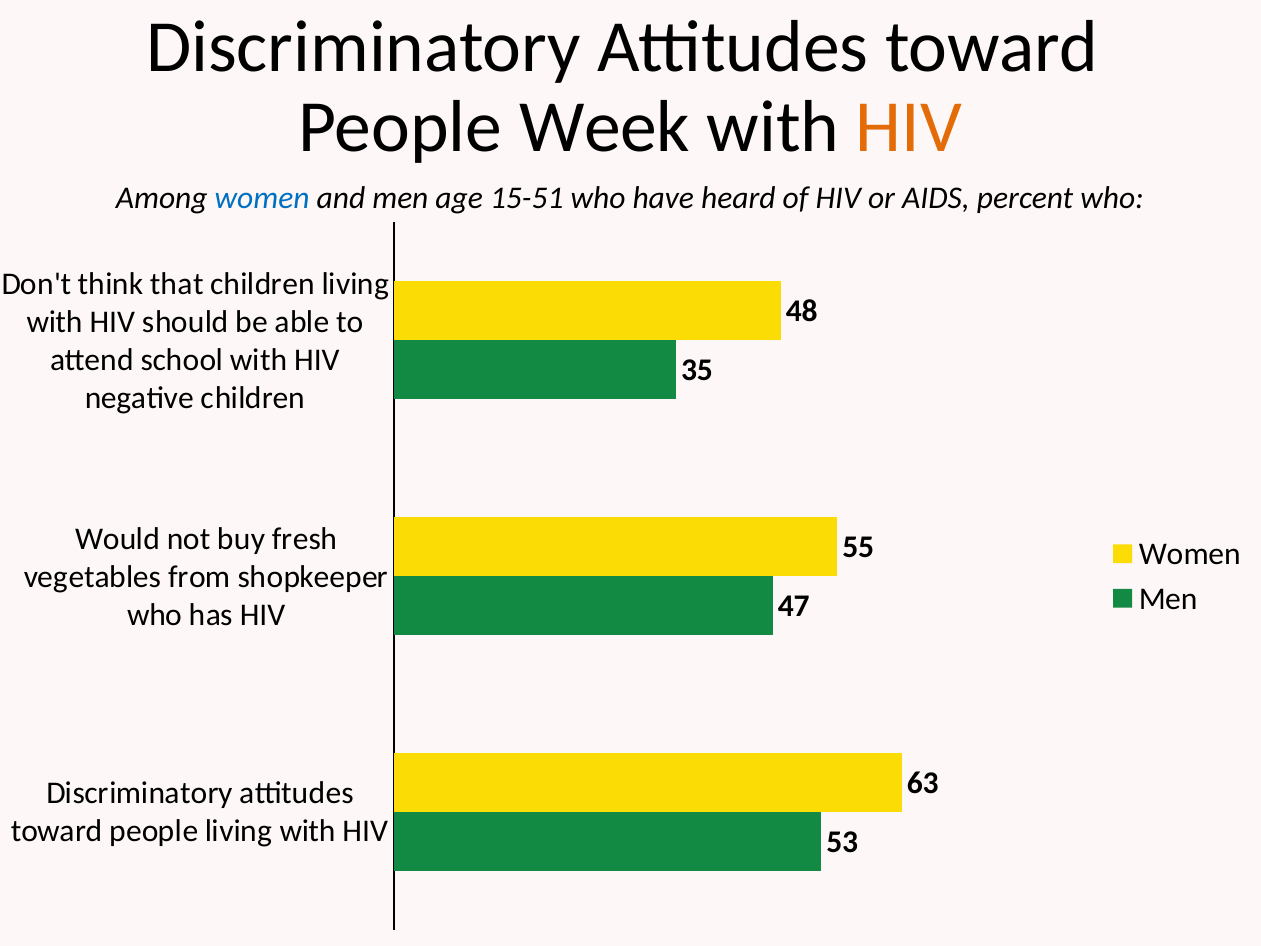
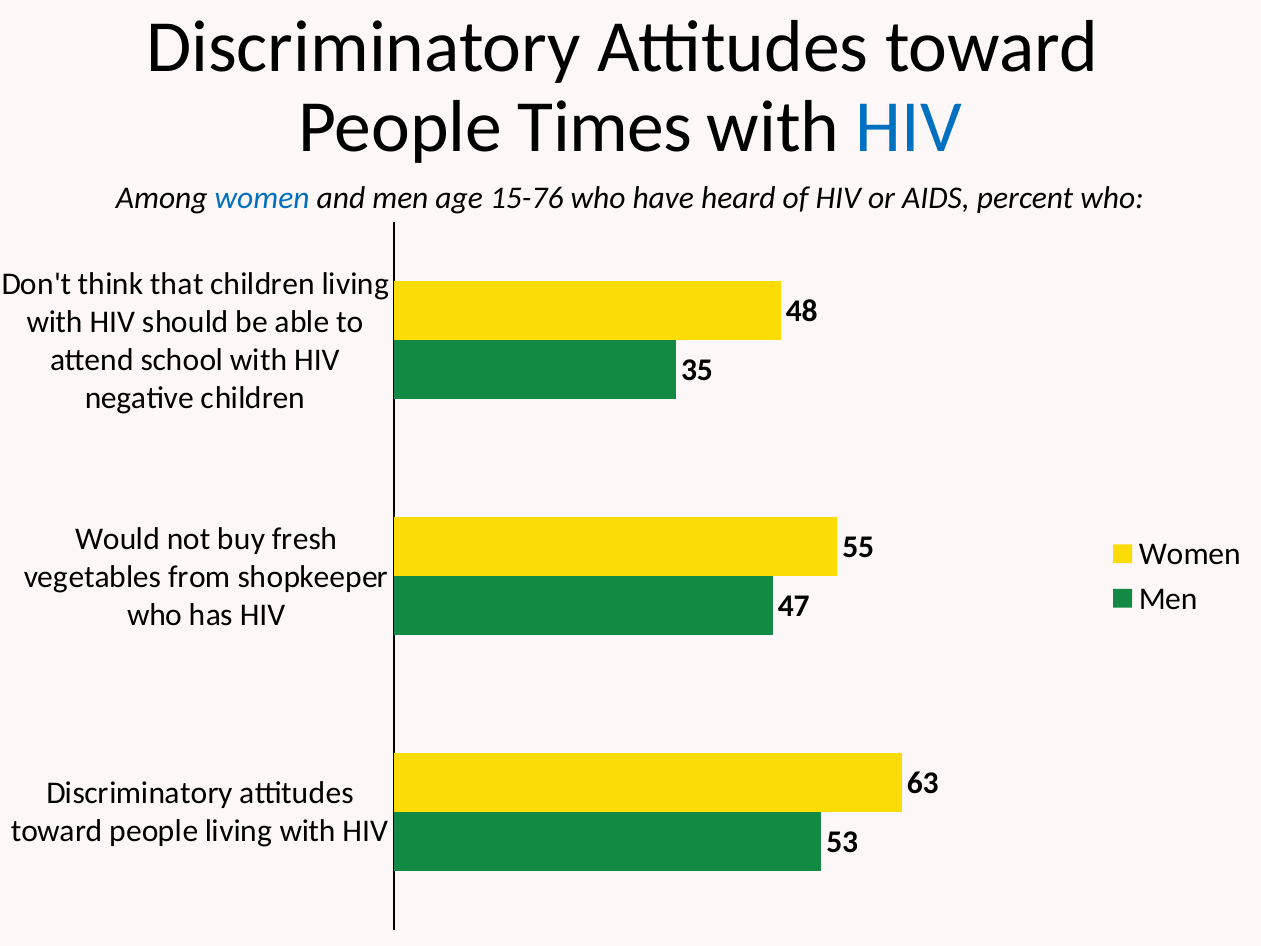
Week: Week -> Times
HIV at (909, 127) colour: orange -> blue
15-51: 15-51 -> 15-76
